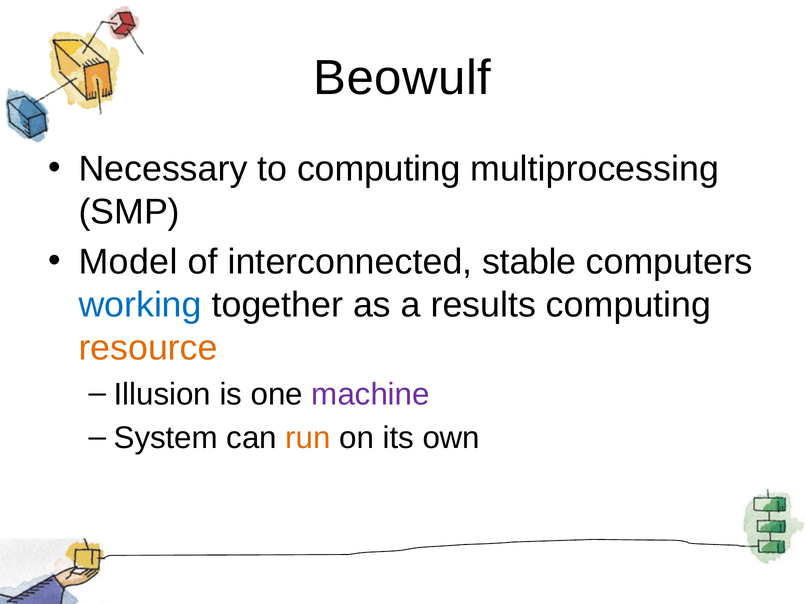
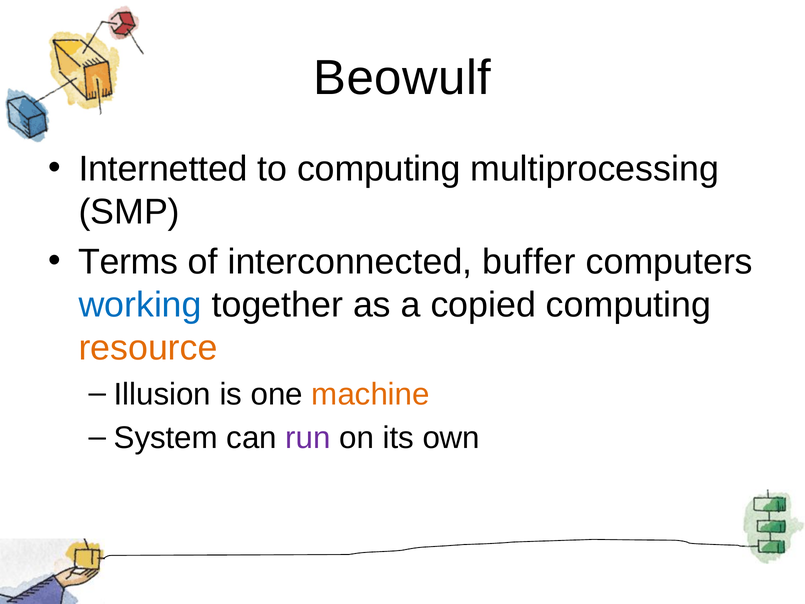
Necessary: Necessary -> Internetted
Model: Model -> Terms
stable: stable -> buffer
results: results -> copied
machine colour: purple -> orange
run colour: orange -> purple
